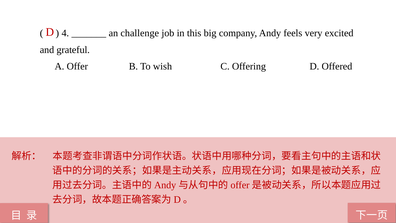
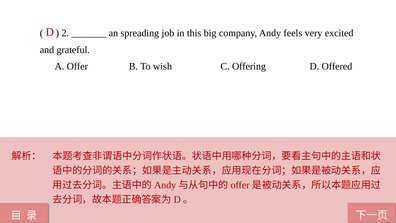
4: 4 -> 2
challenge: challenge -> spreading
